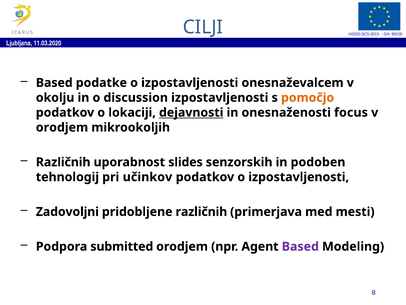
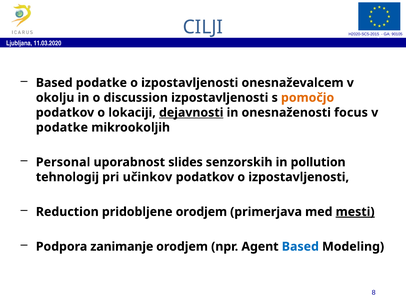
orodjem at (62, 127): orodjem -> podatke
Različnih at (63, 162): Različnih -> Personal
podoben: podoben -> pollution
Zadovoljni: Zadovoljni -> Reduction
pridobljene različnih: različnih -> orodjem
mesti underline: none -> present
submitted: submitted -> zanimanje
Based at (300, 246) colour: purple -> blue
